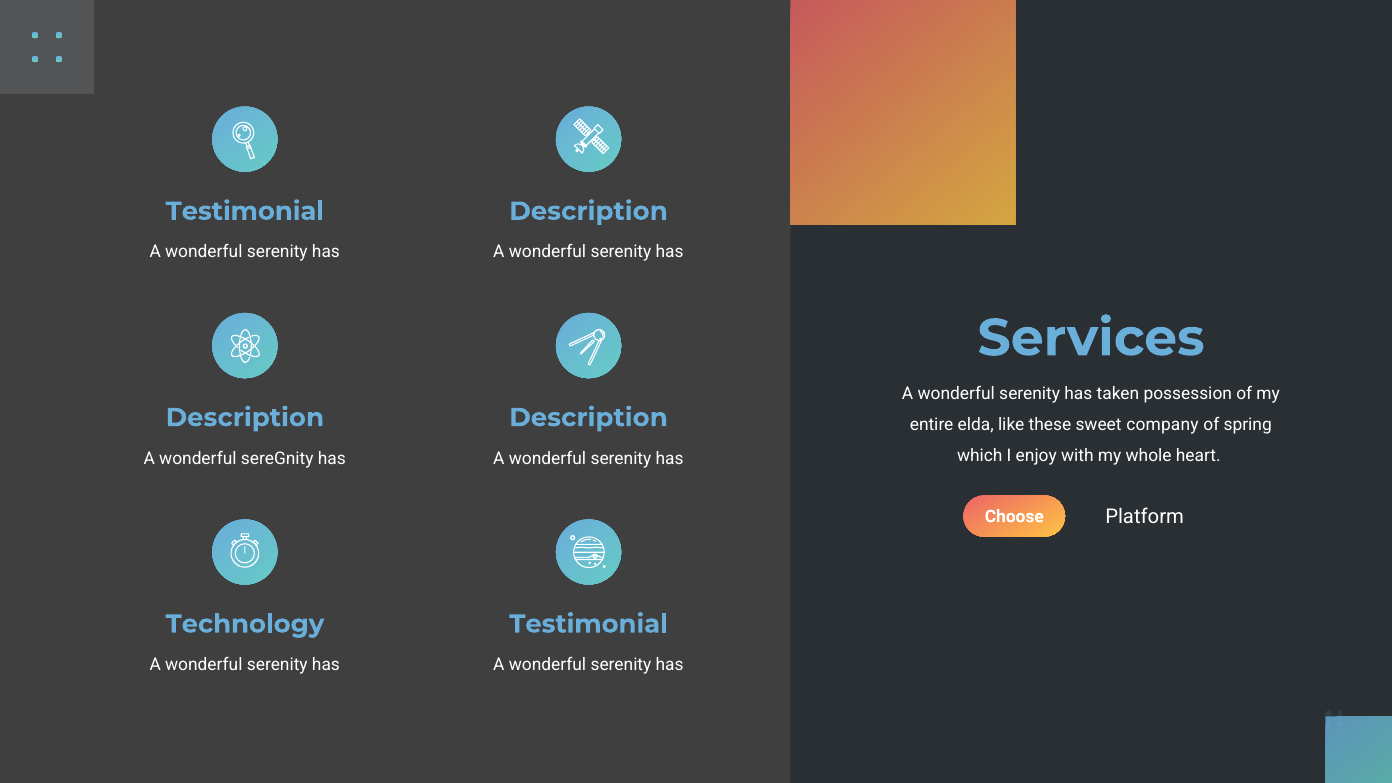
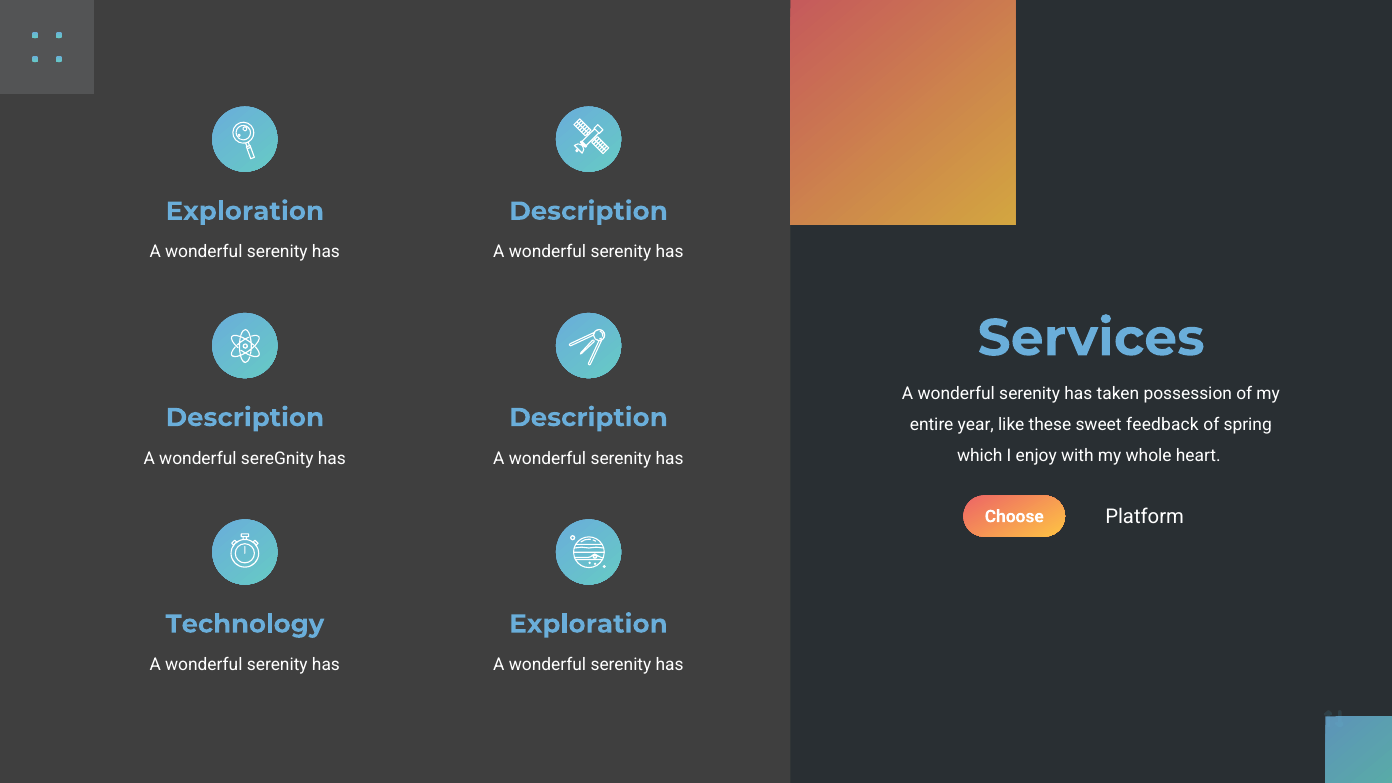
Testimonial at (245, 211): Testimonial -> Exploration
elda: elda -> year
company: company -> feedback
Testimonial at (589, 624): Testimonial -> Exploration
